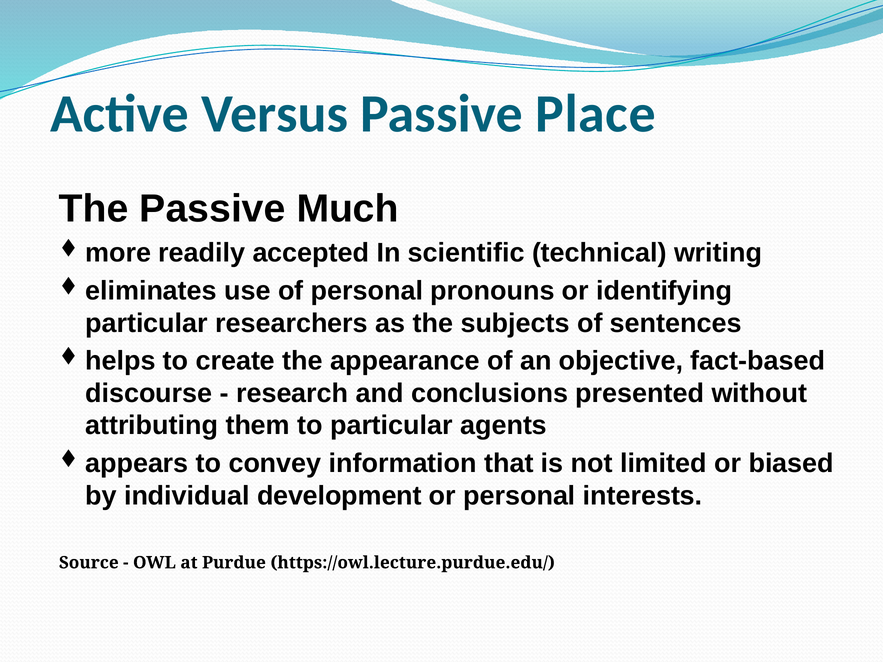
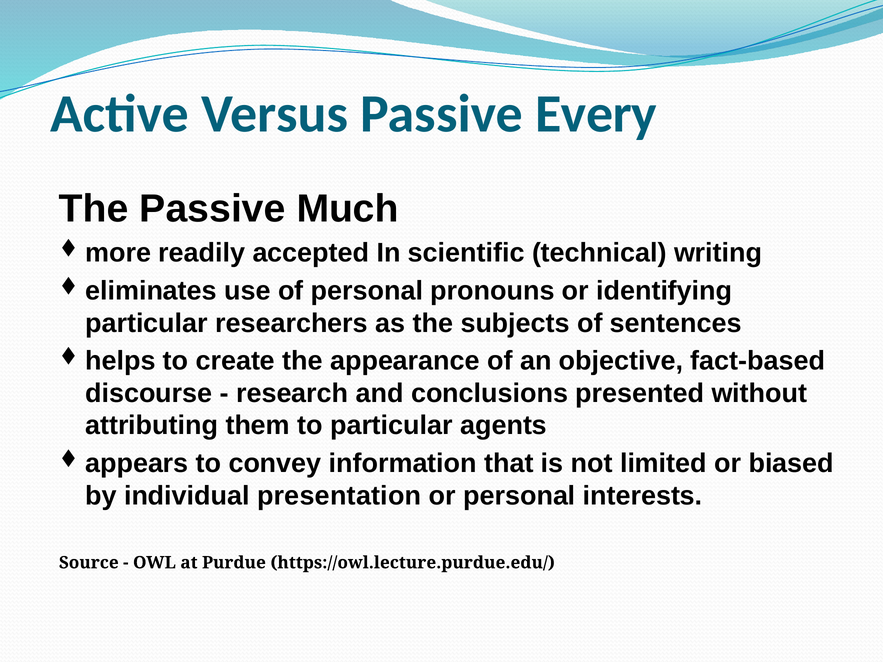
Place: Place -> Every
development: development -> presentation
